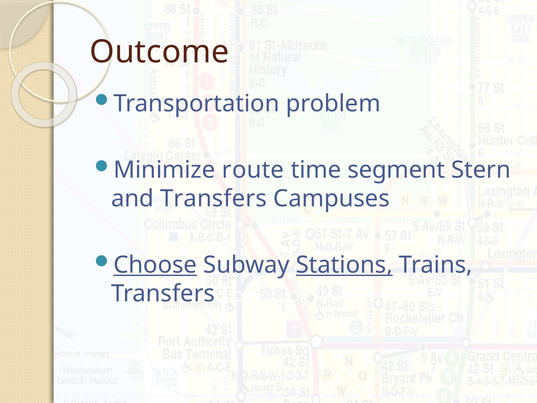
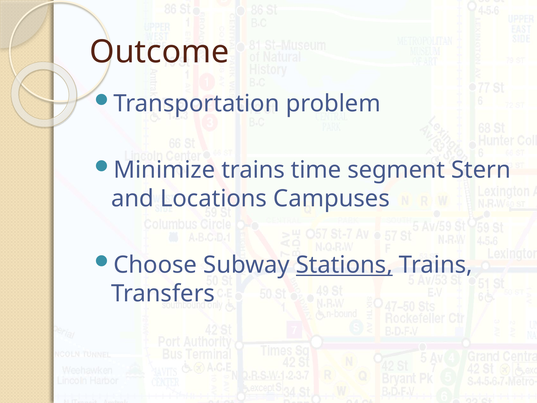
Minimize route: route -> trains
and Transfers: Transfers -> Locations
Choose underline: present -> none
